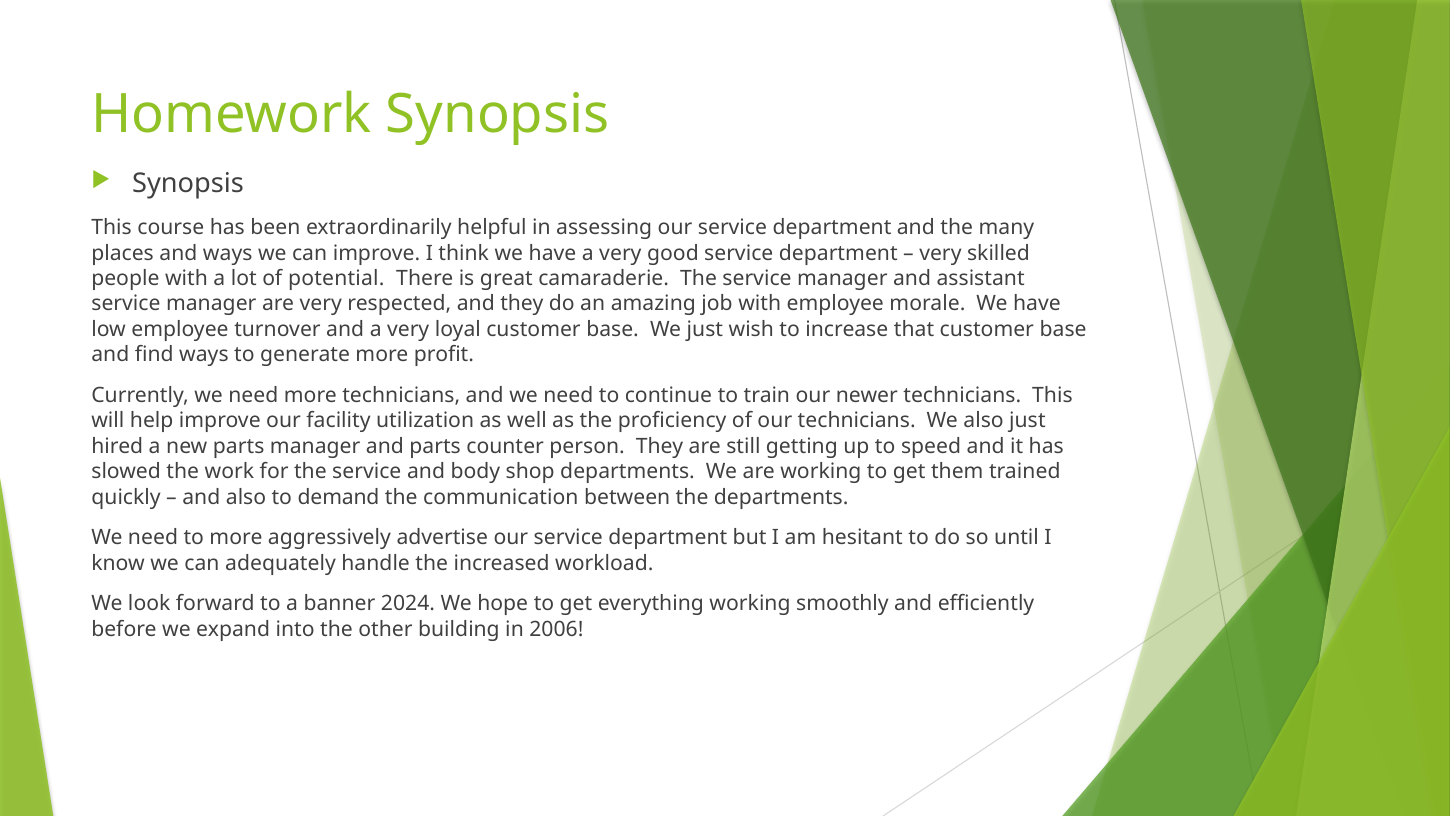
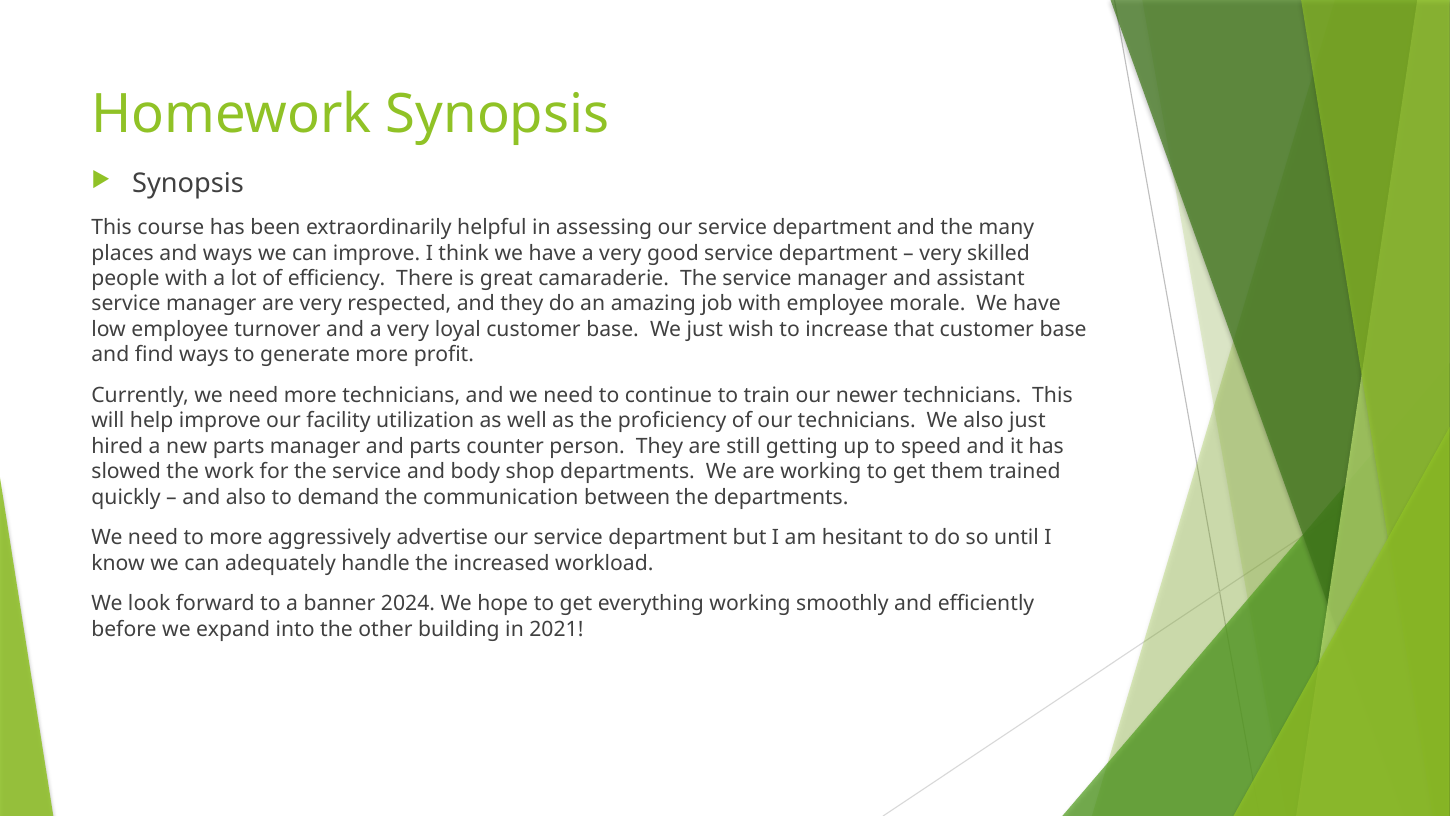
potential: potential -> efficiency
2006: 2006 -> 2021
